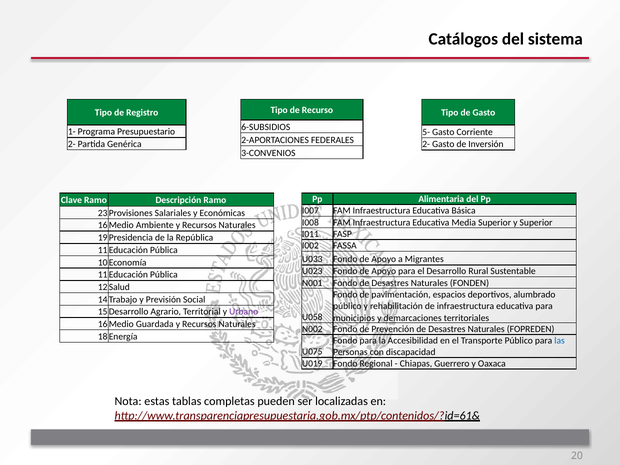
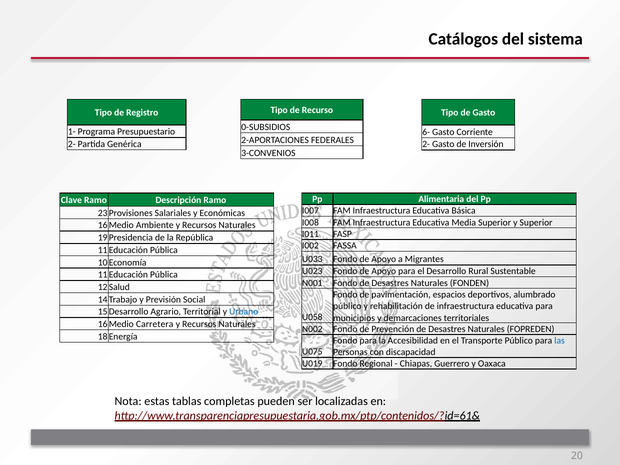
6-SUBSIDIOS: 6-SUBSIDIOS -> 0-SUBSIDIOS
5-: 5- -> 6-
Urbano colour: purple -> blue
Guardada: Guardada -> Carretera
